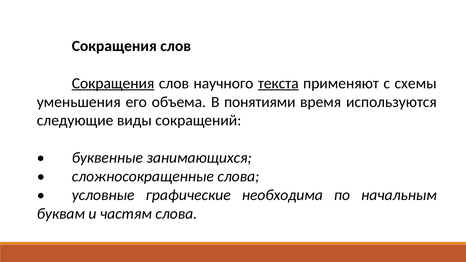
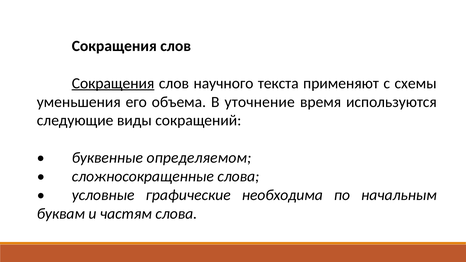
текста underline: present -> none
понятиями: понятиями -> уточнение
занимающихся: занимающихся -> определяемом
